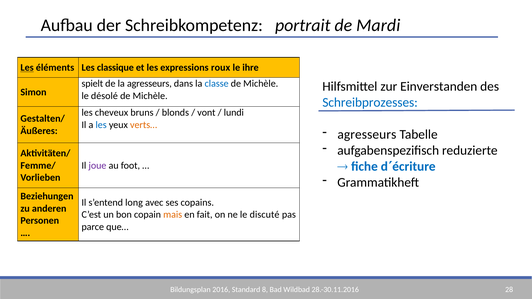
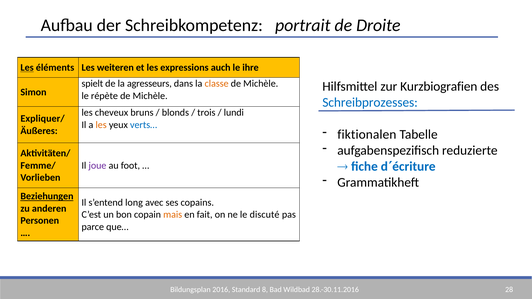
Mardi: Mardi -> Droite
classique: classique -> weiteren
roux: roux -> auch
classe colour: blue -> orange
Einverstanden: Einverstanden -> Kurzbiografien
désolé: désolé -> répète
vont: vont -> trois
Gestalten/: Gestalten/ -> Expliquer/
les at (101, 125) colour: blue -> orange
verts… colour: orange -> blue
agresseurs at (367, 135): agresseurs -> fiktionalen
Beziehungen underline: none -> present
